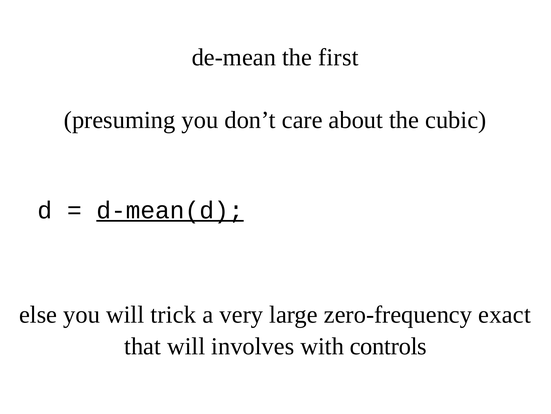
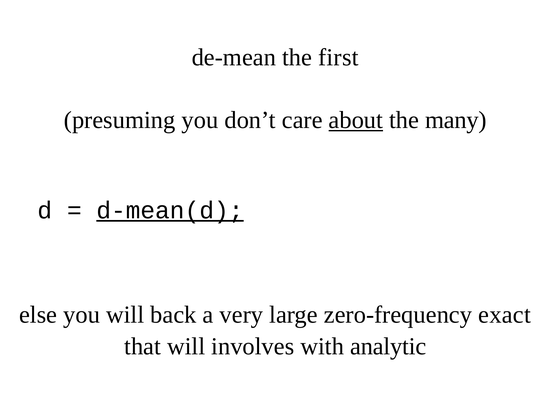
about underline: none -> present
cubic: cubic -> many
trick: trick -> back
controls: controls -> analytic
